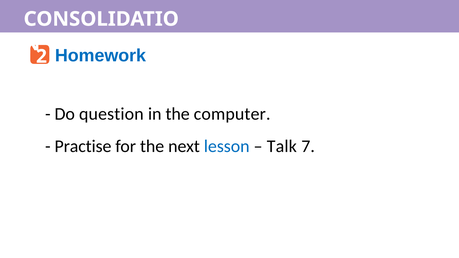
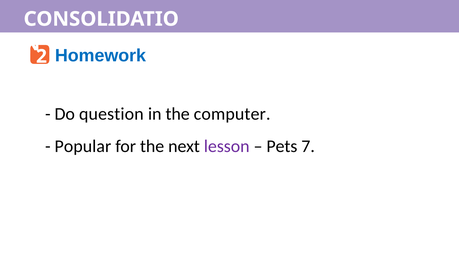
Practise: Practise -> Popular
lesson colour: blue -> purple
Talk: Talk -> Pets
